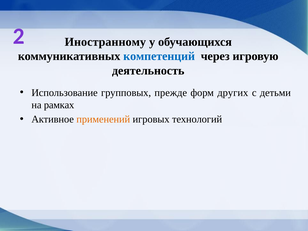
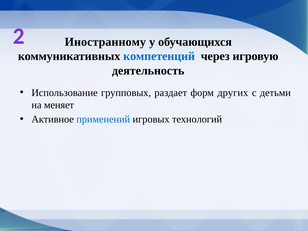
прежде: прежде -> раздает
рамках: рамках -> меняет
применений colour: orange -> blue
